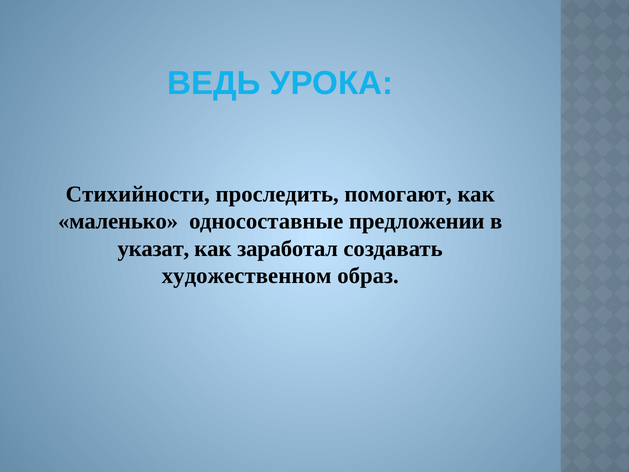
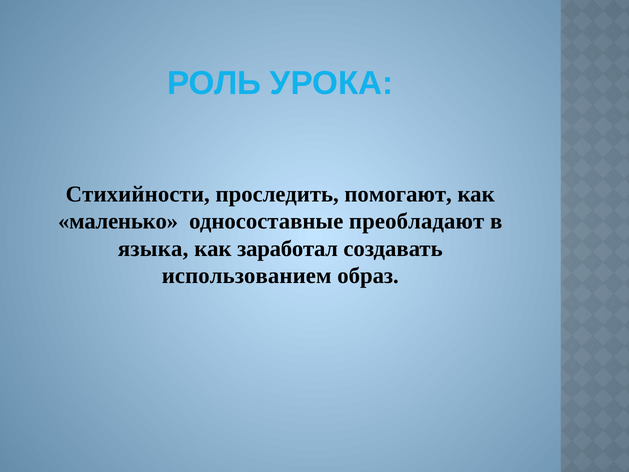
ВЕДЬ: ВЕДЬ -> РОЛЬ
предложении: предложении -> преобладают
указат: указат -> языка
художественном: художественном -> использованием
